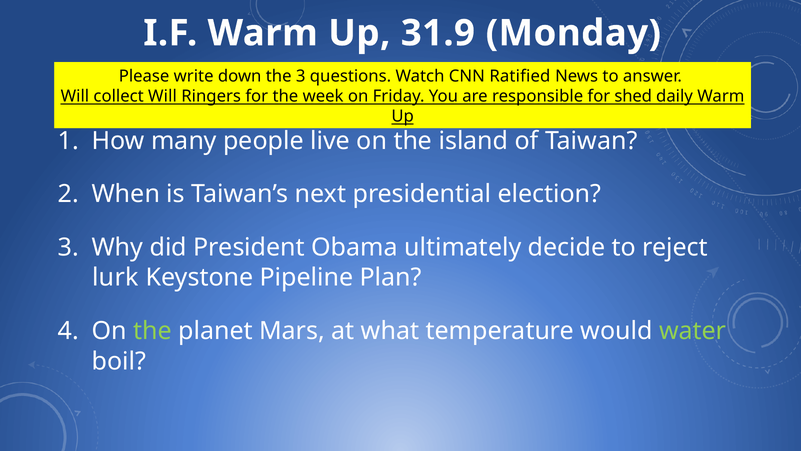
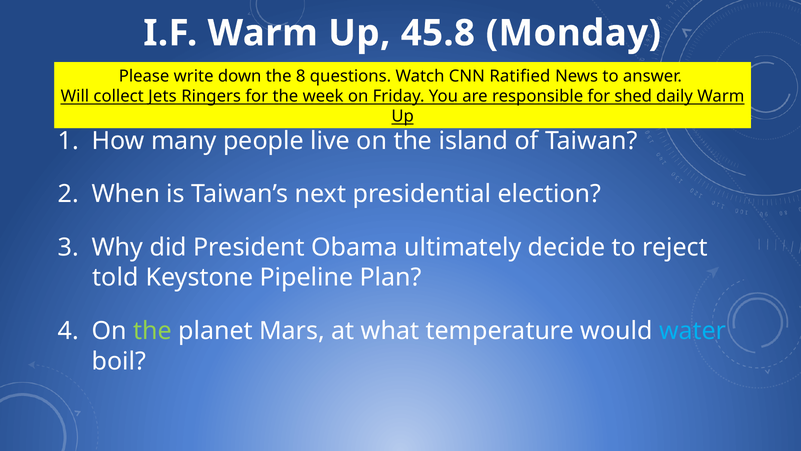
31.9: 31.9 -> 45.8
the 3: 3 -> 8
collect Will: Will -> Jets
lurk: lurk -> told
water colour: light green -> light blue
